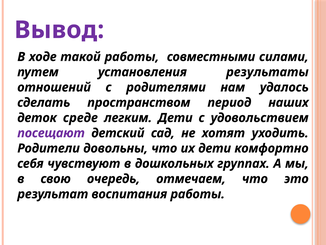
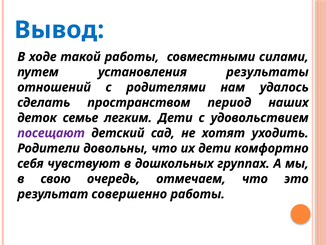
Вывод colour: purple -> blue
среде: среде -> семье
воспитания: воспитания -> совершенно
